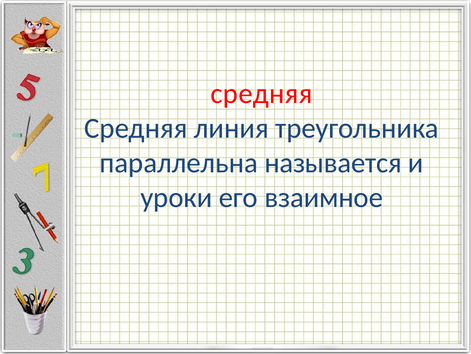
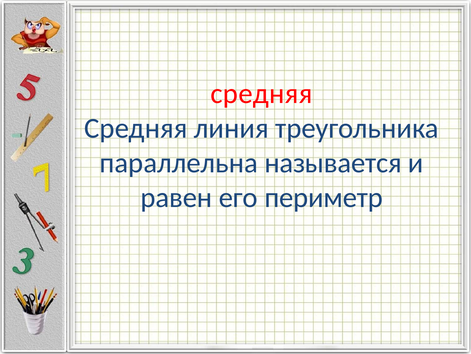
уроки: уроки -> равен
взаимное: взаимное -> периметр
